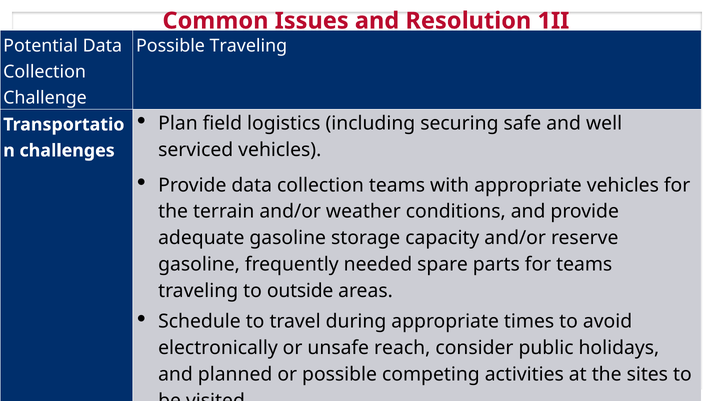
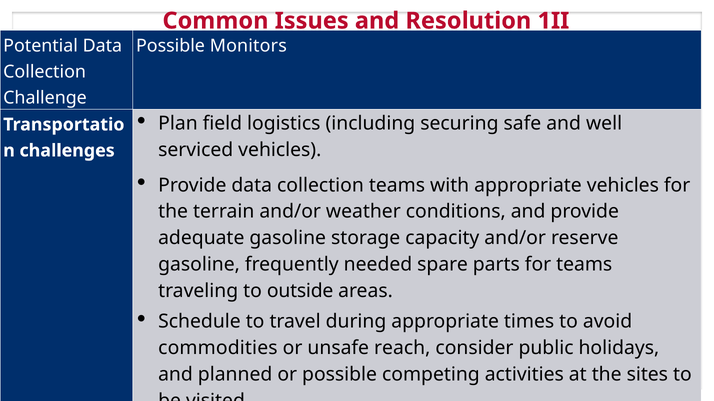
Possible Traveling: Traveling -> Monitors
electronically: electronically -> commodities
